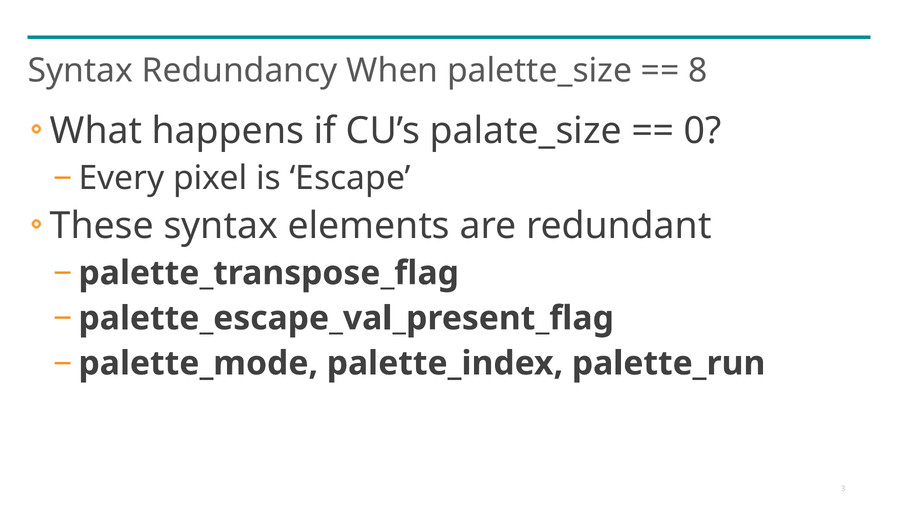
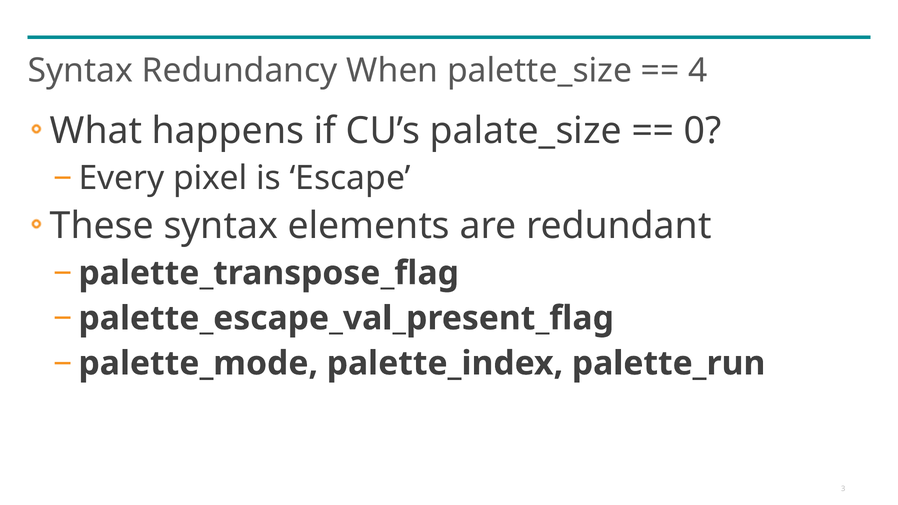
8: 8 -> 4
